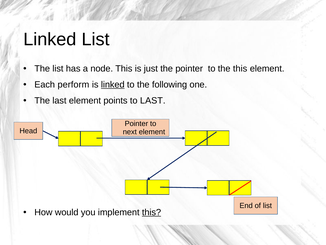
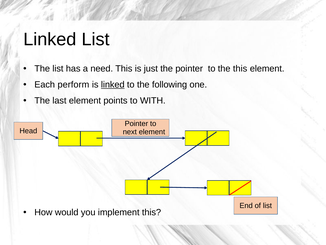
node: node -> need
to LAST: LAST -> WITH
this at (152, 212) underline: present -> none
